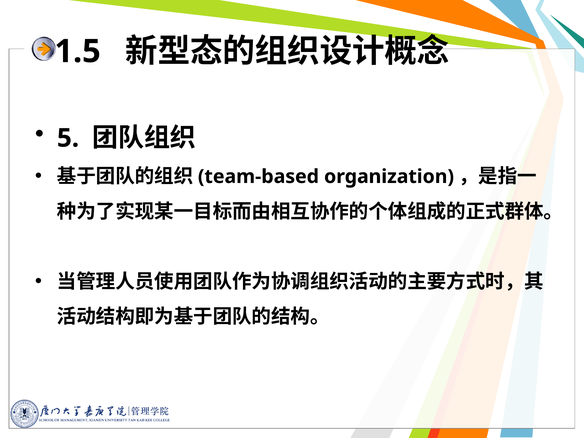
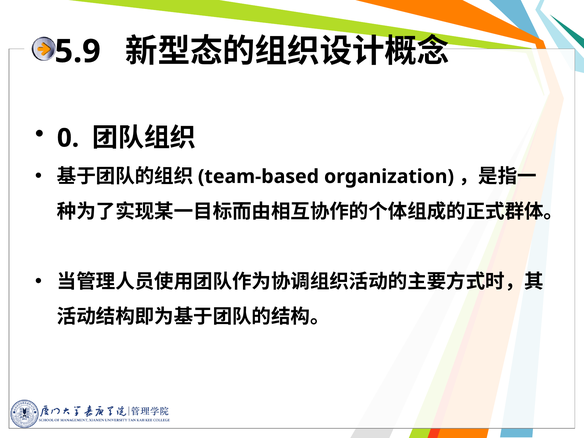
1.5: 1.5 -> 5.9
5: 5 -> 0
